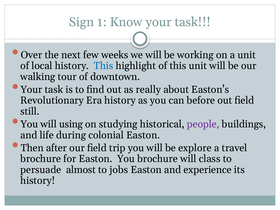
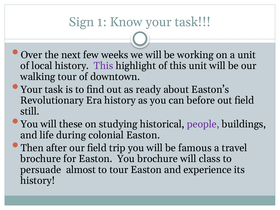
This at (104, 66) colour: blue -> purple
really: really -> ready
using: using -> these
explore: explore -> famous
to jobs: jobs -> tour
